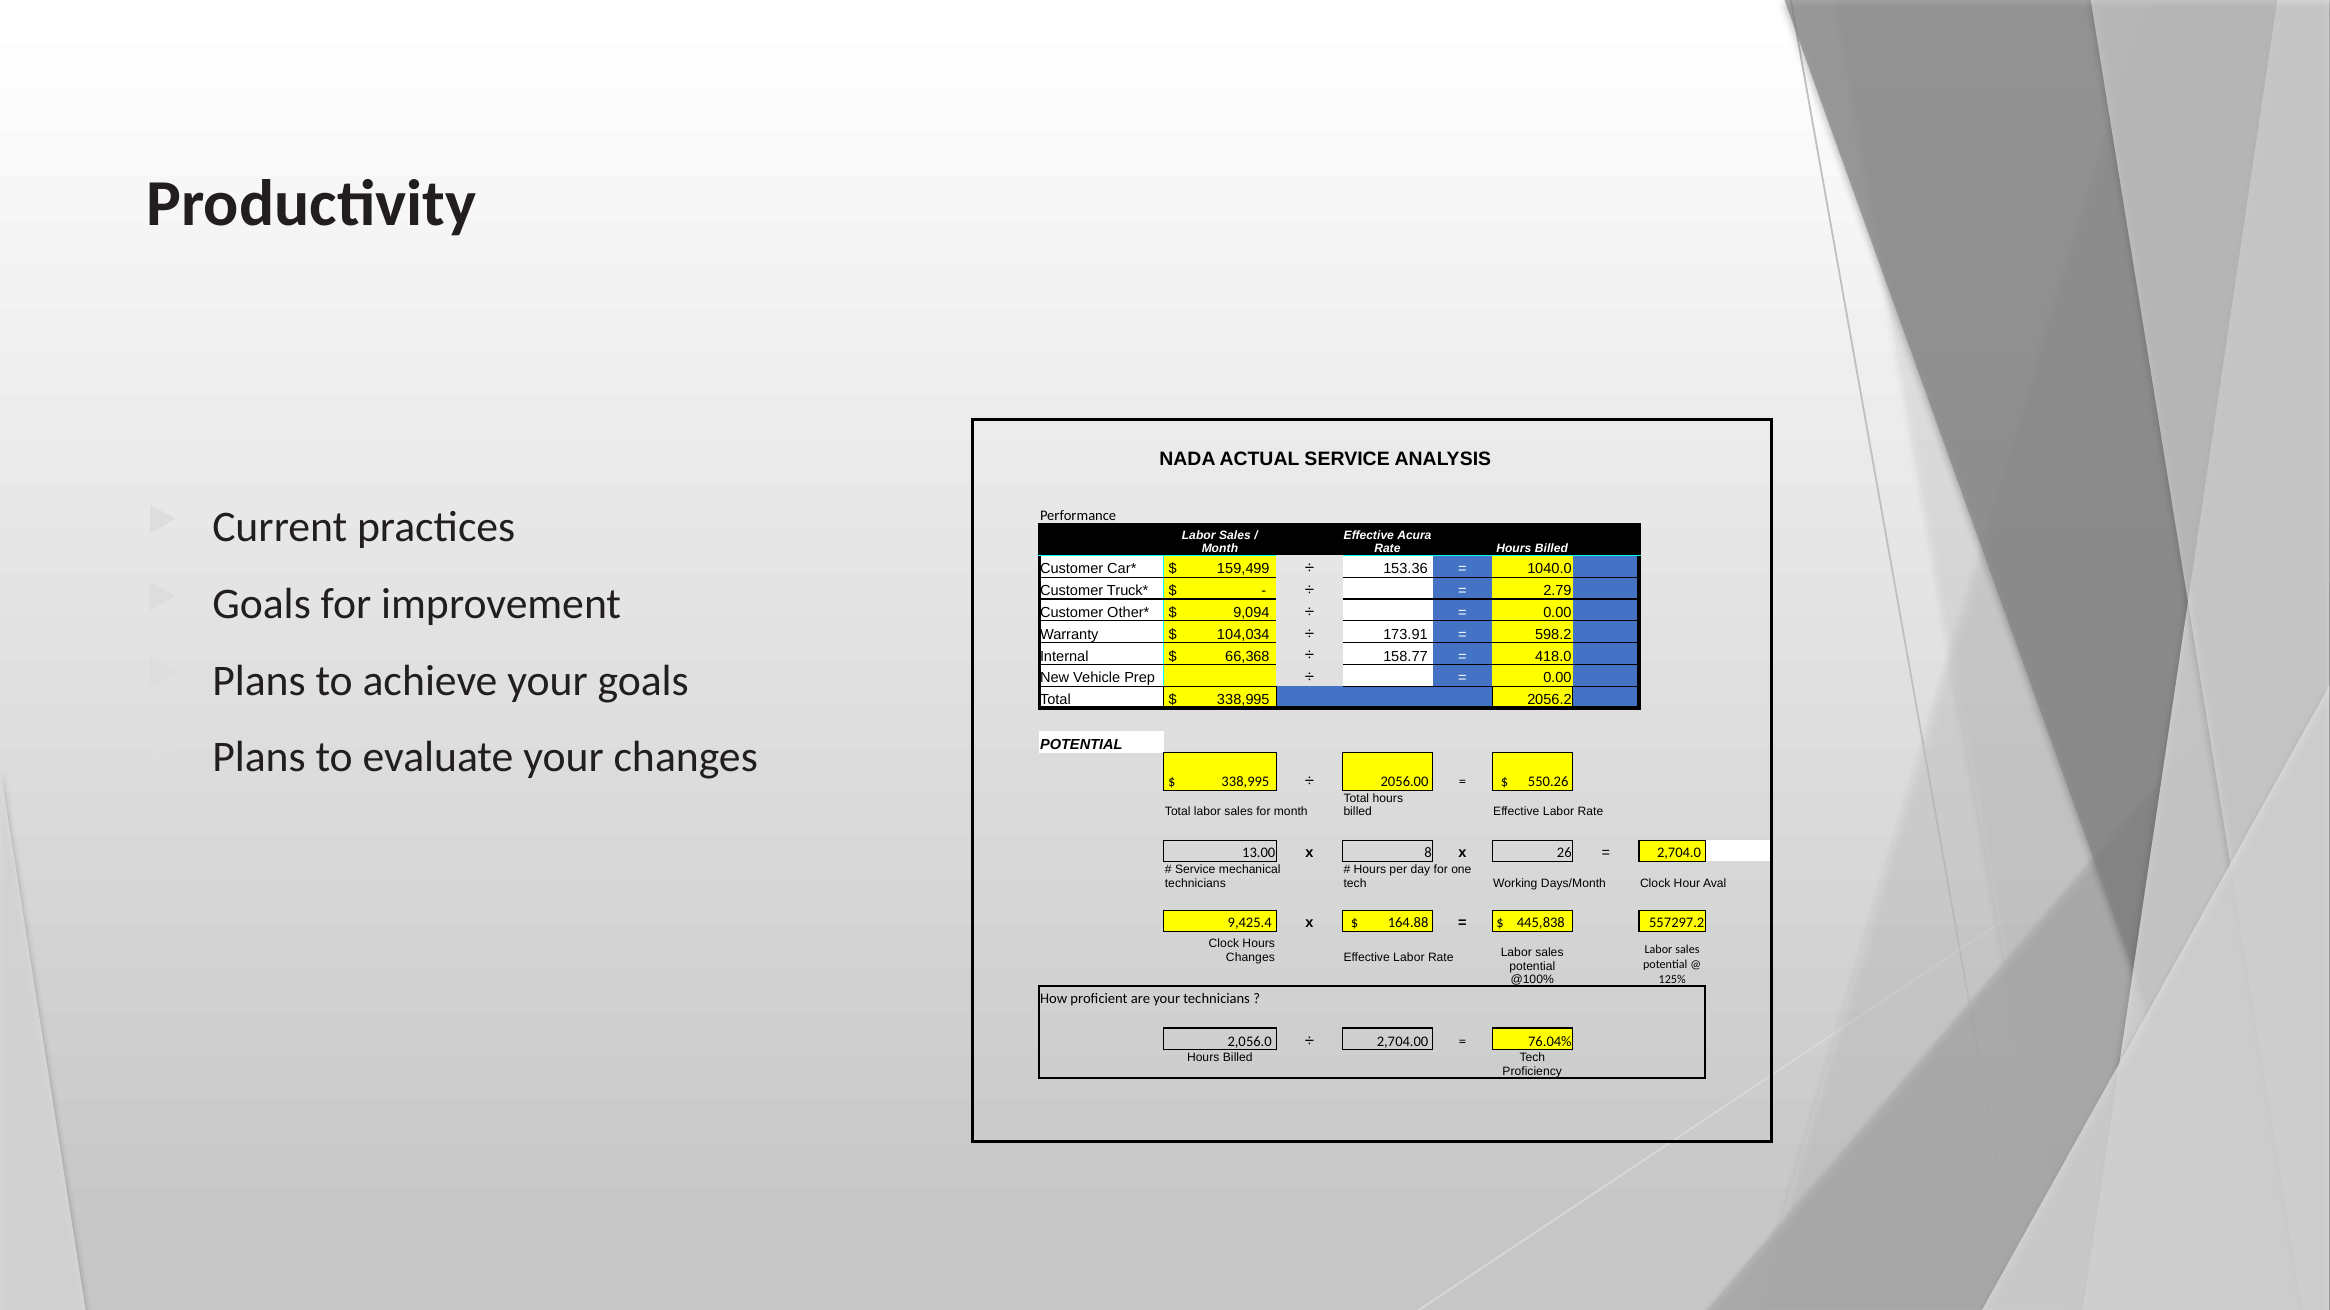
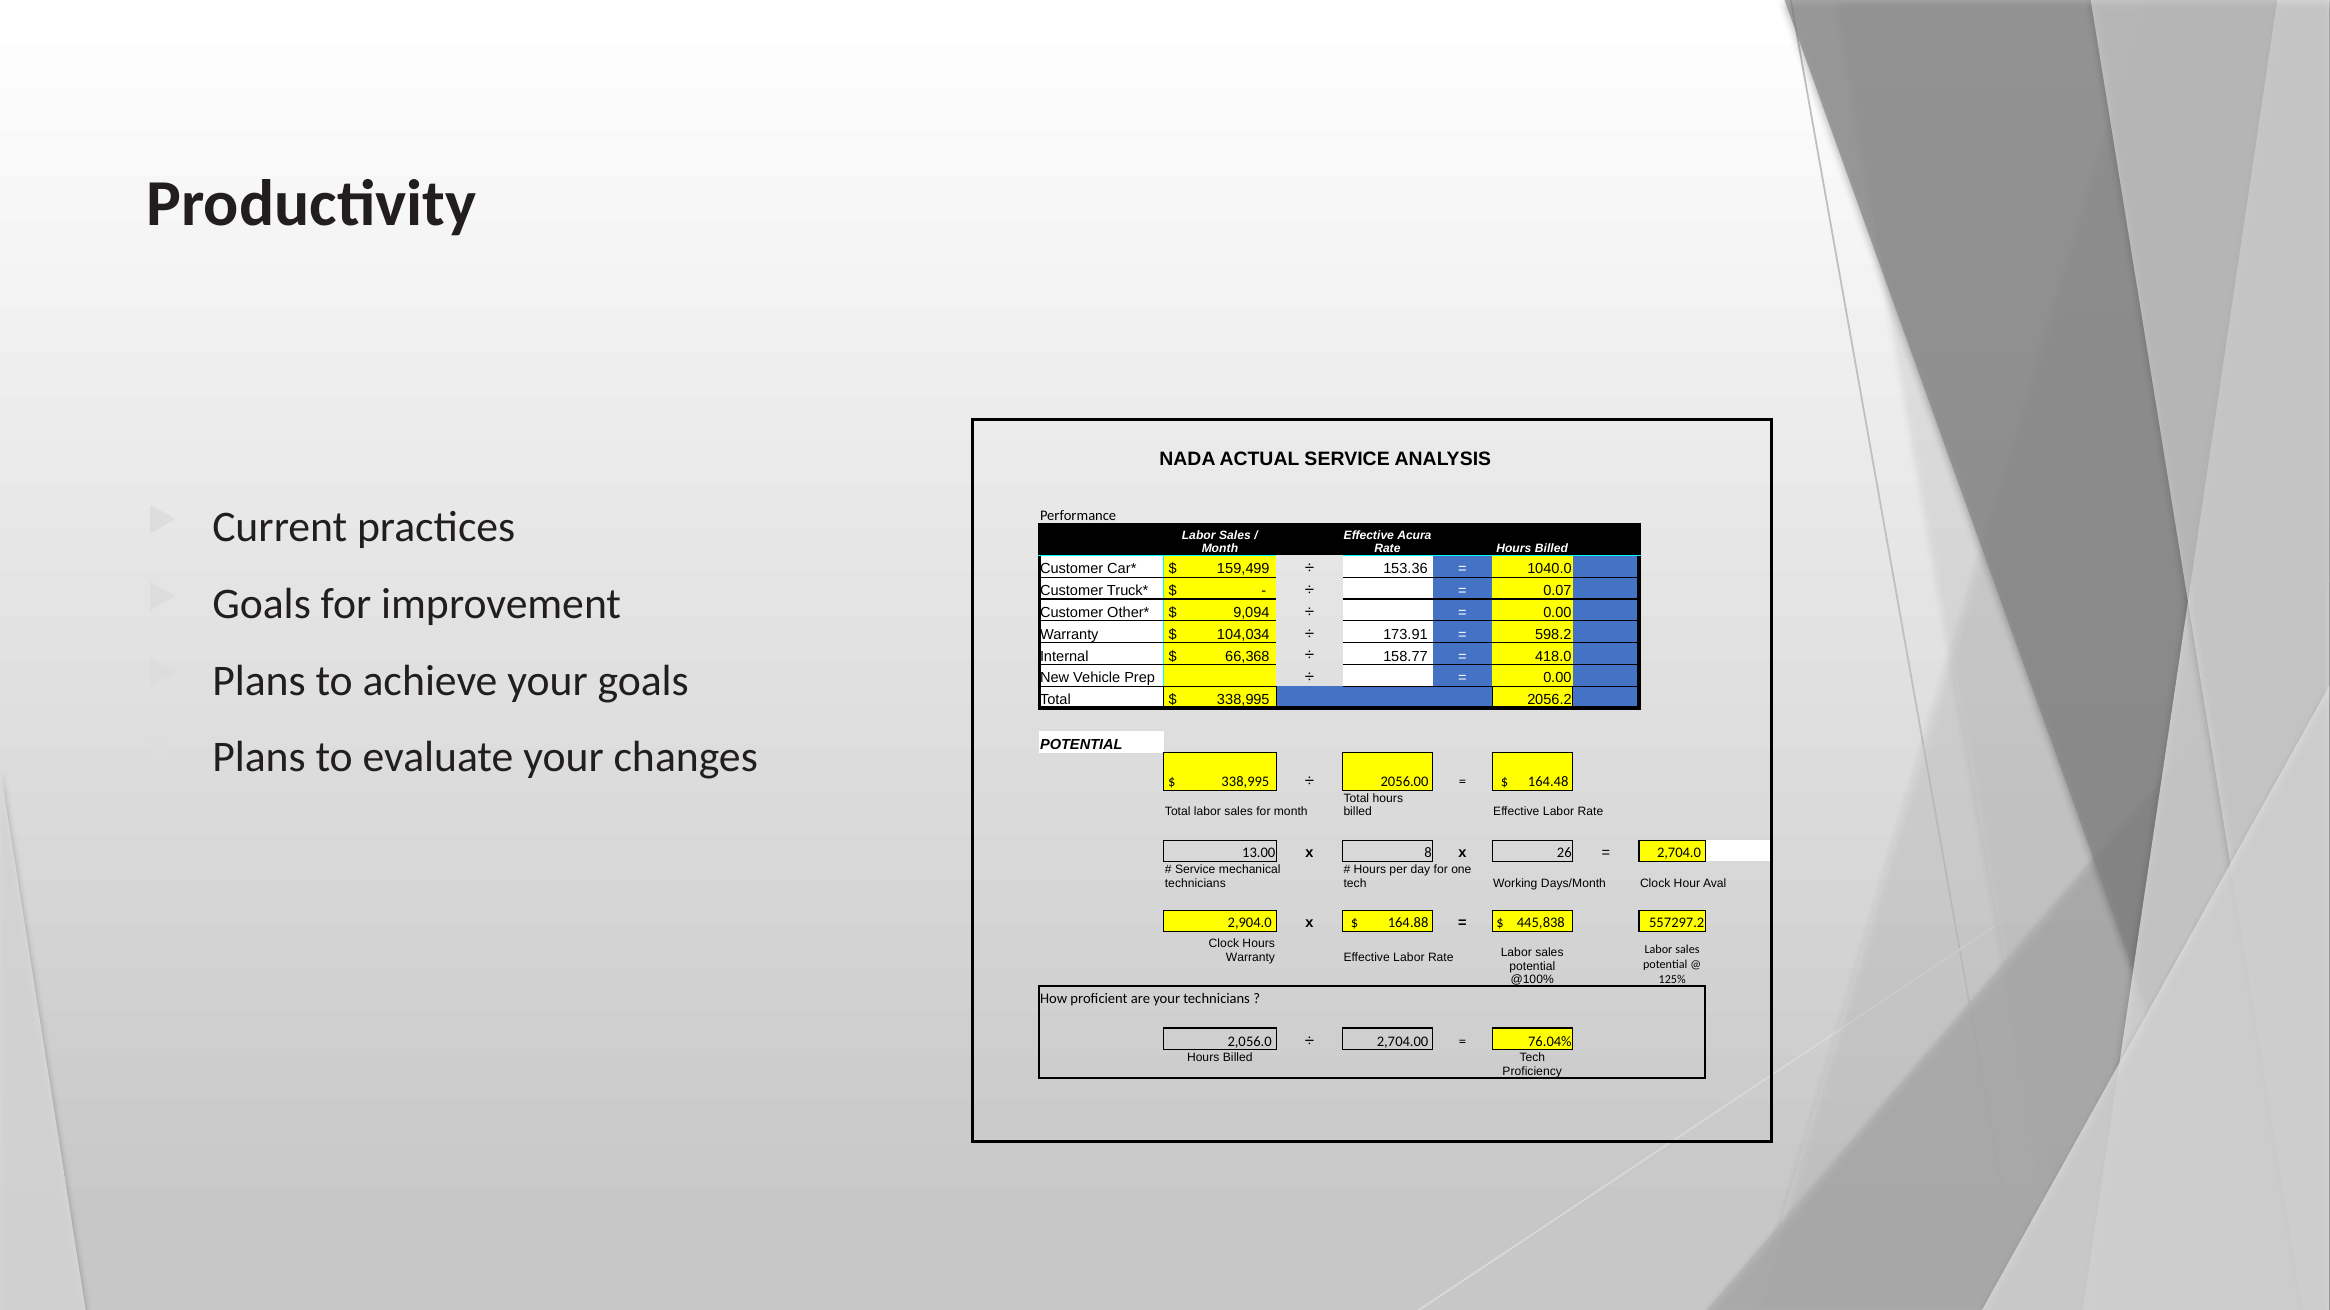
2.79: 2.79 -> 0.07
550.26: 550.26 -> 164.48
9,425.4: 9,425.4 -> 2,904.0
Changes at (1250, 957): Changes -> Warranty
